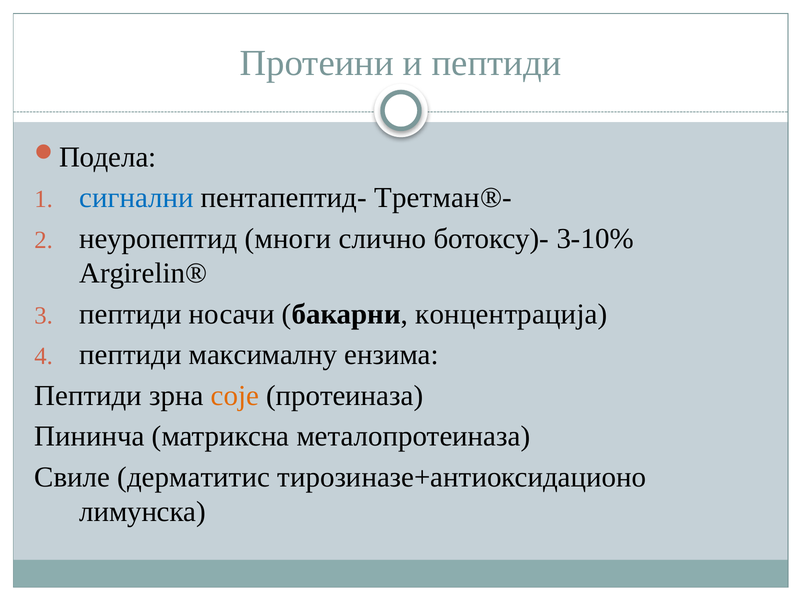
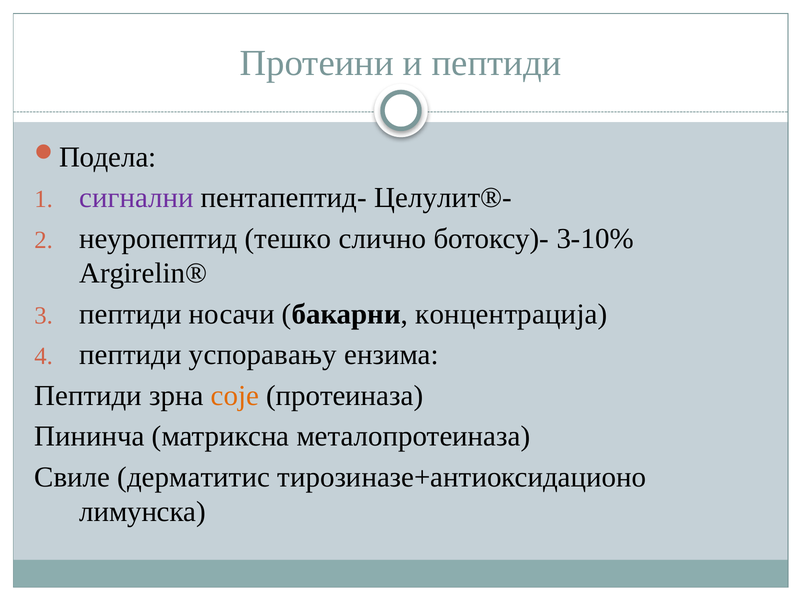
сигнални colour: blue -> purple
Третман®-: Третман®- -> Целулит®-
многи: многи -> тешко
максималну: максималну -> успоравању
